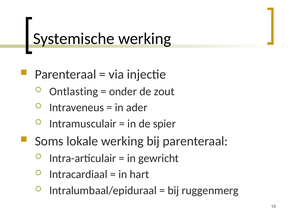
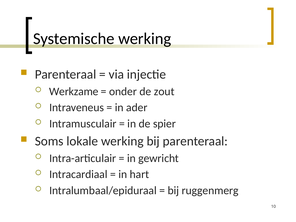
Ontlasting: Ontlasting -> Werkzame
